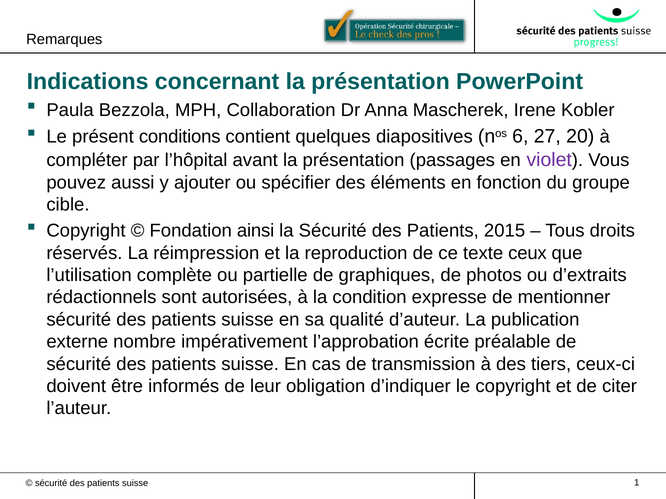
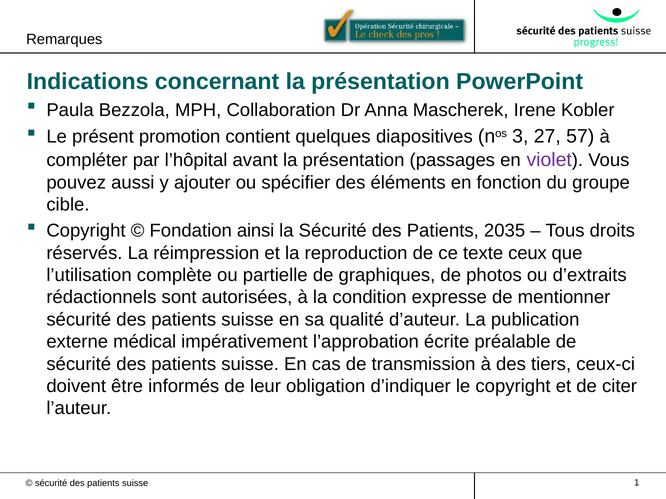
conditions: conditions -> promotion
6: 6 -> 3
20: 20 -> 57
2015: 2015 -> 2035
nombre: nombre -> médical
